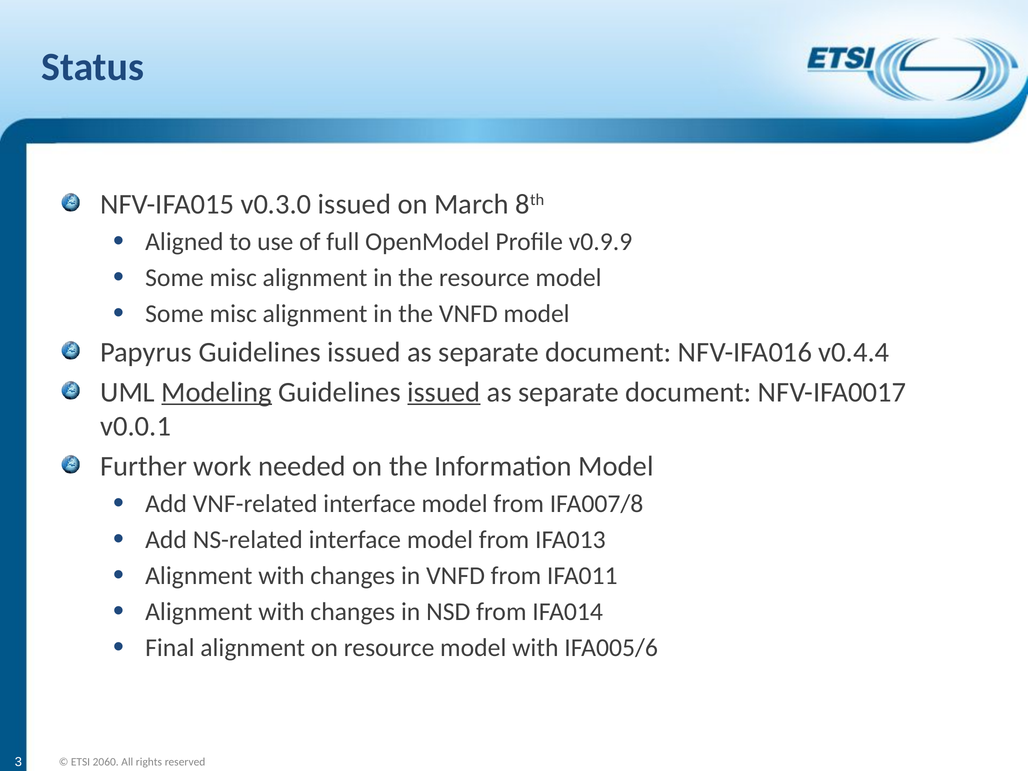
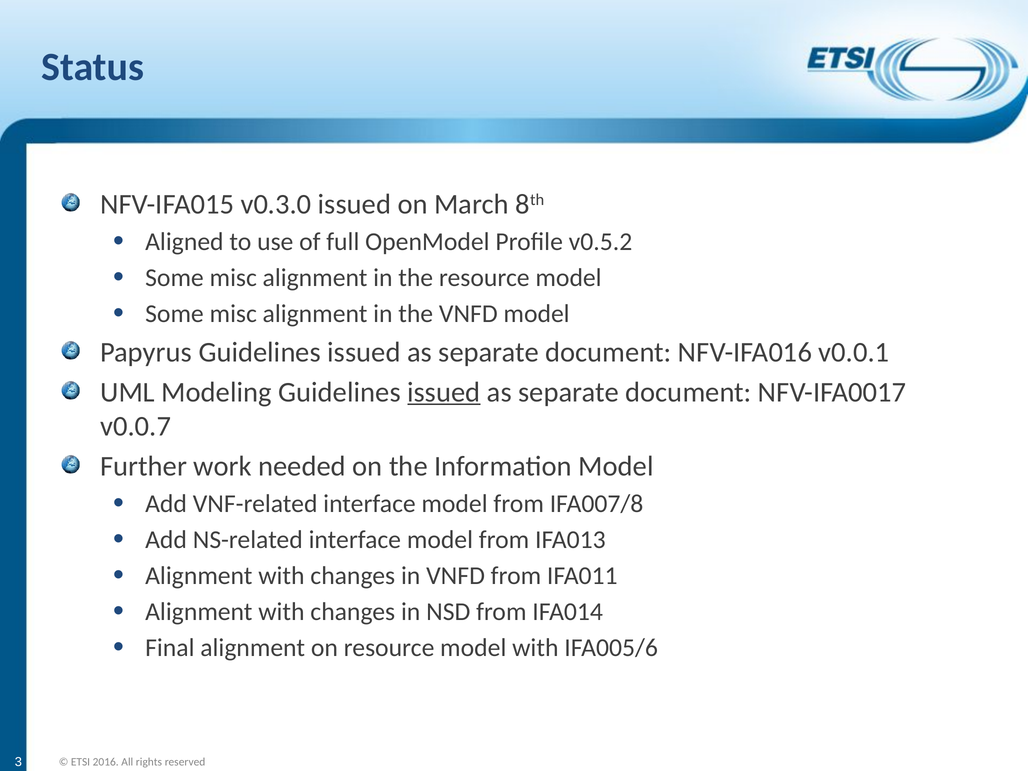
v0.9.9: v0.9.9 -> v0.5.2
v0.4.4: v0.4.4 -> v0.0.1
Modeling underline: present -> none
v0.0.1: v0.0.1 -> v0.0.7
2060: 2060 -> 2016
